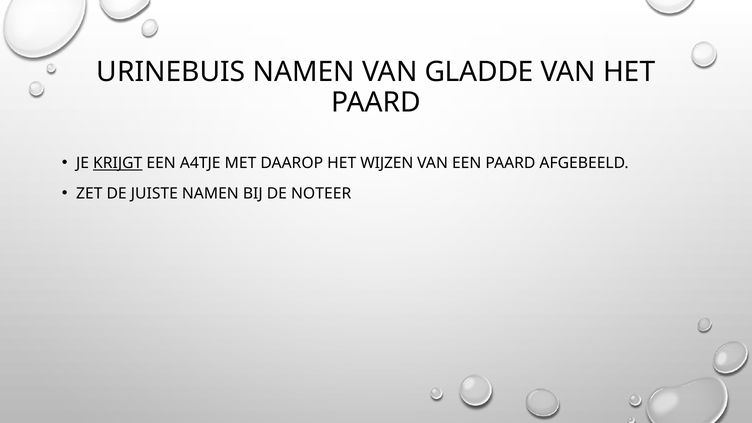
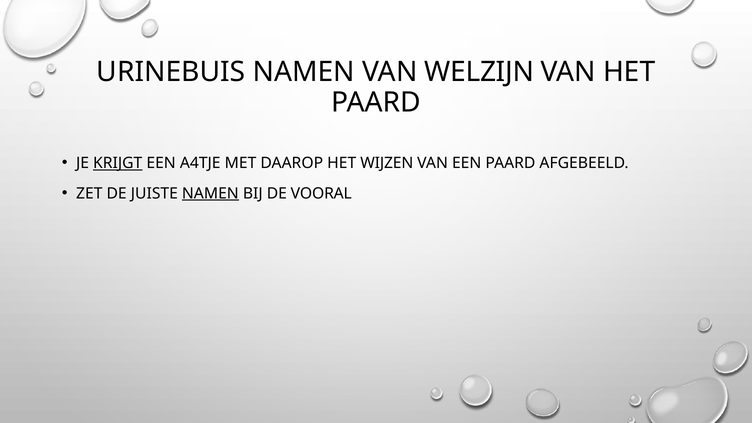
GLADDE: GLADDE -> WELZIJN
NAMEN at (210, 193) underline: none -> present
NOTEER: NOTEER -> VOORAL
